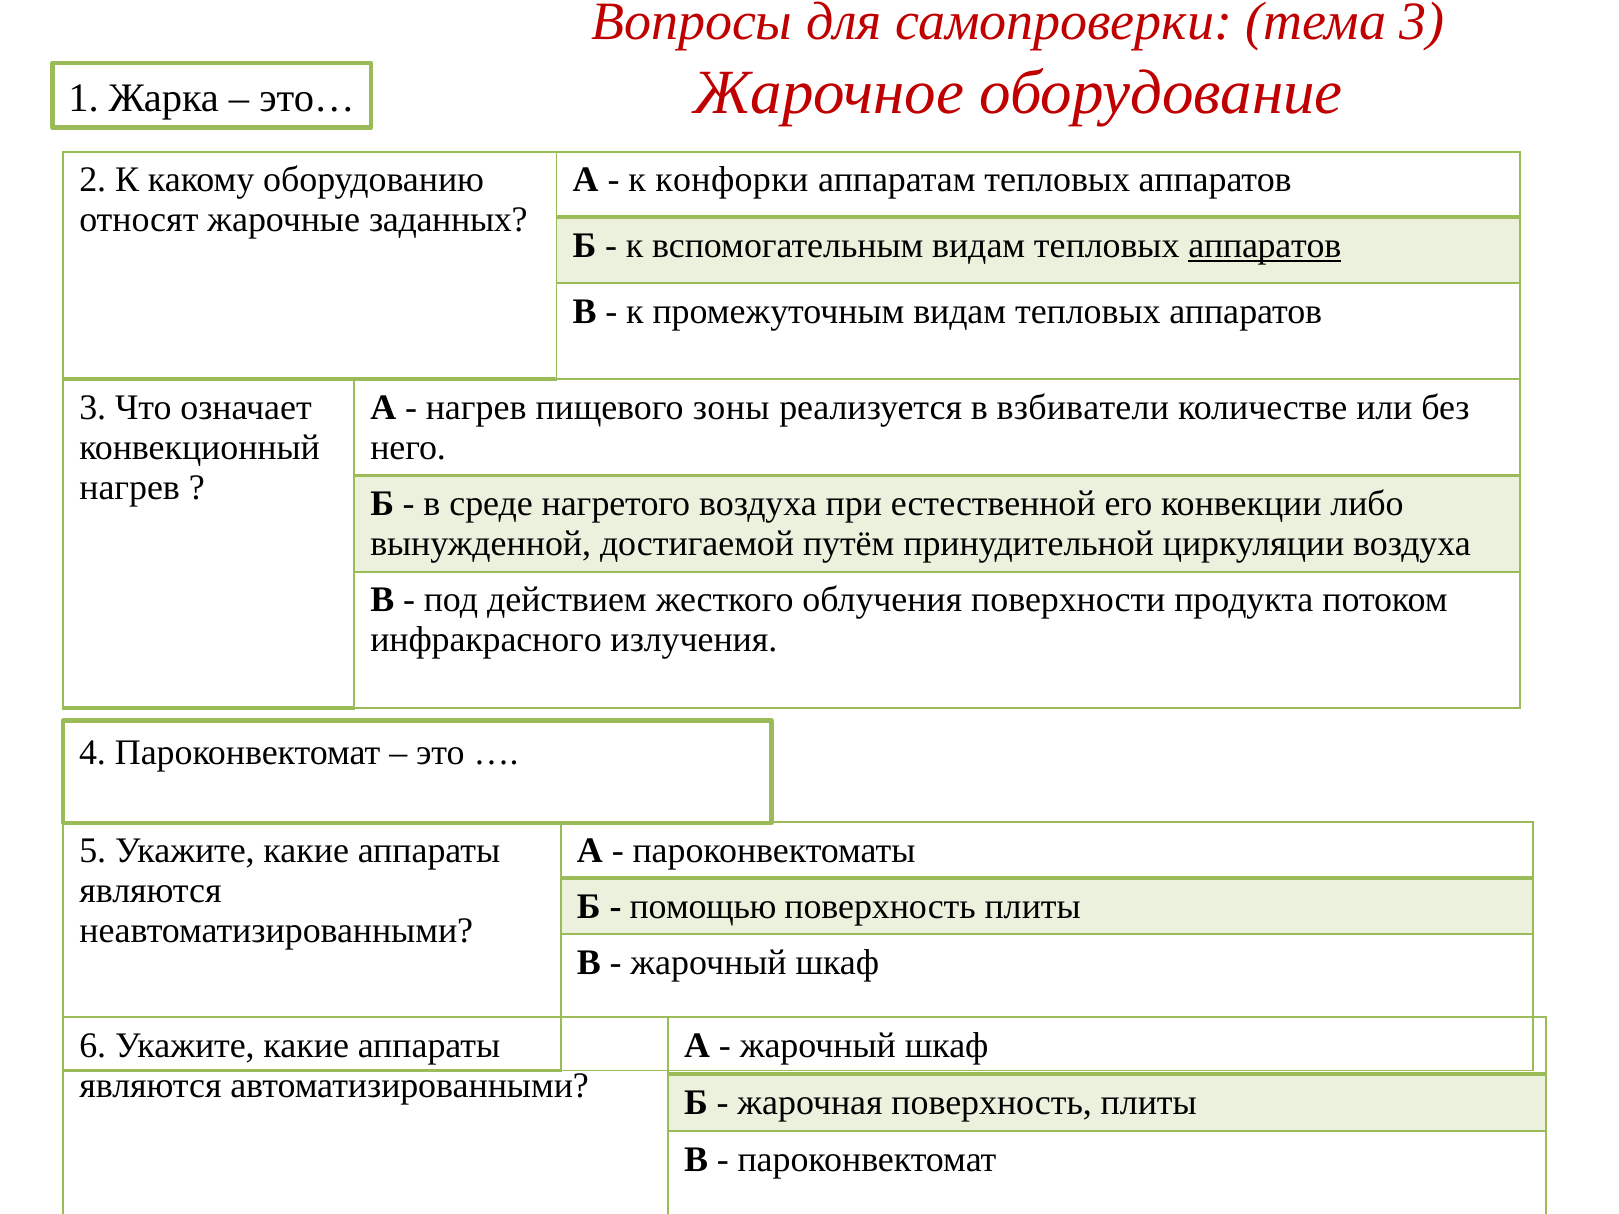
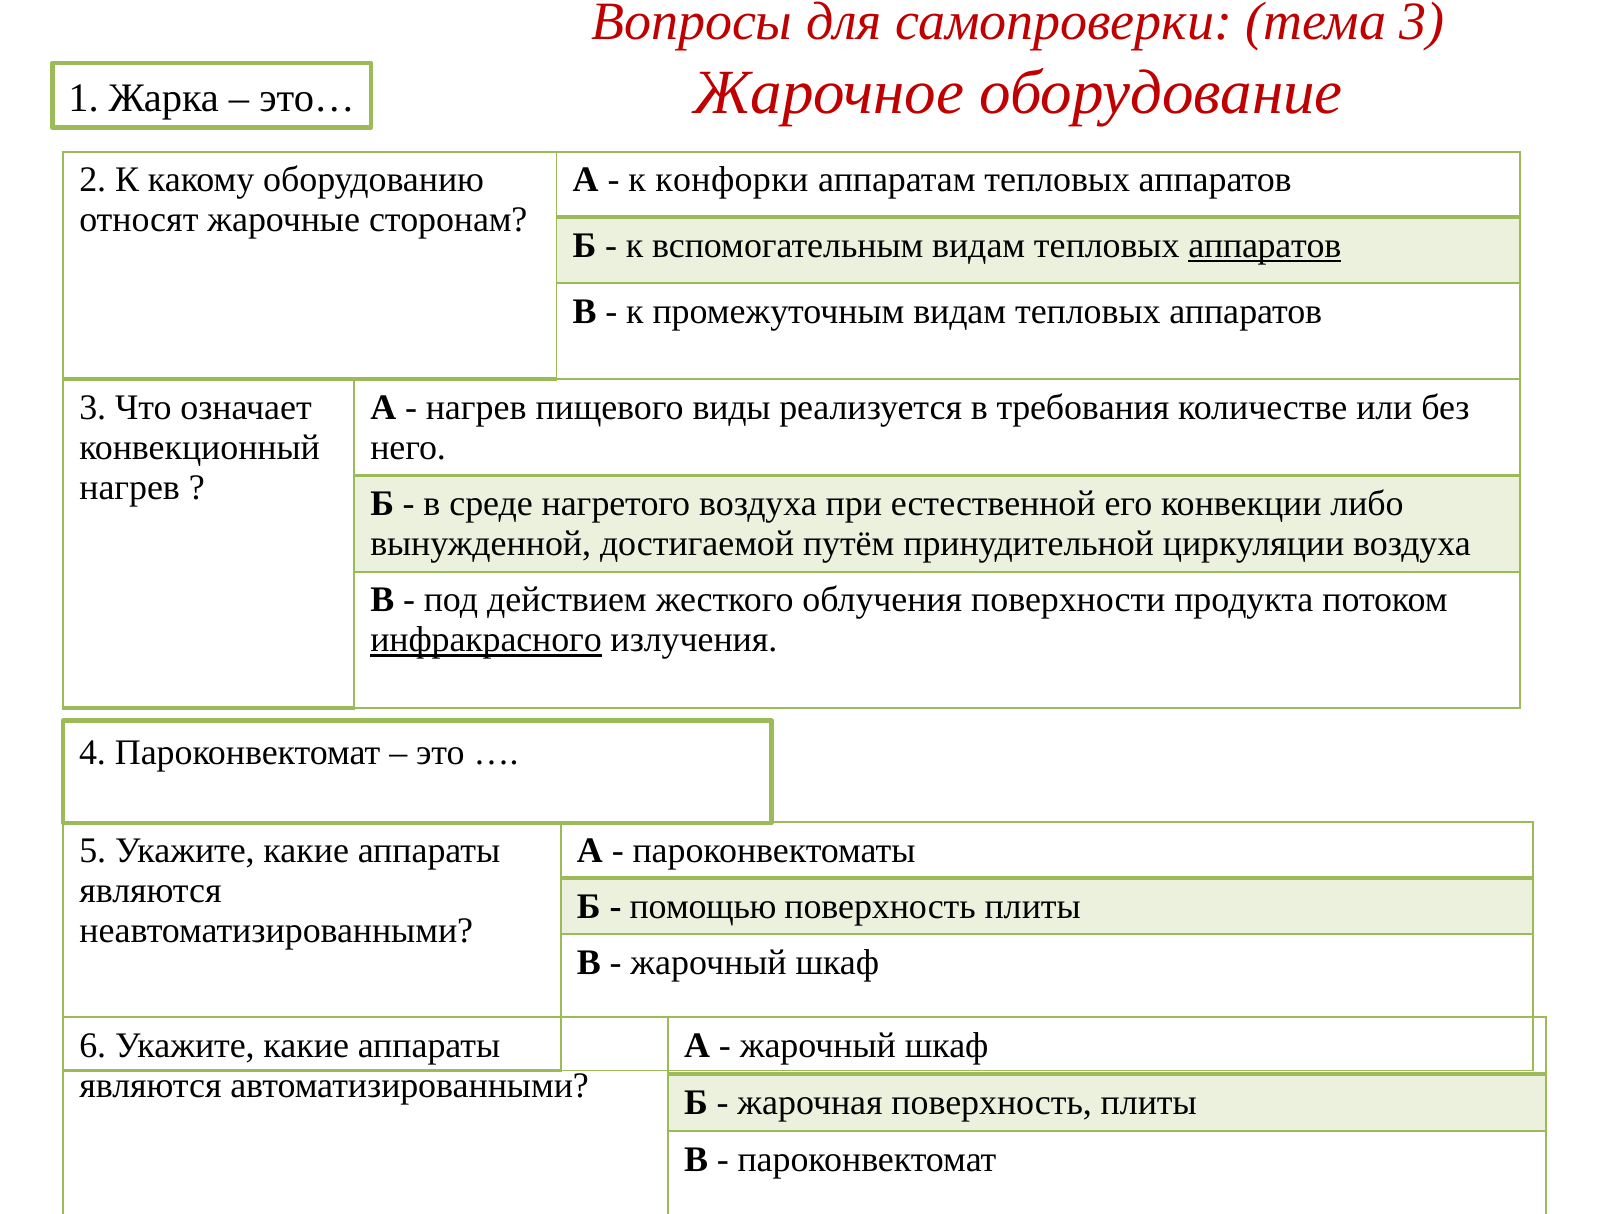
заданных: заданных -> сторонам
зоны: зоны -> виды
взбиватели: взбиватели -> требования
инфракрасного underline: none -> present
